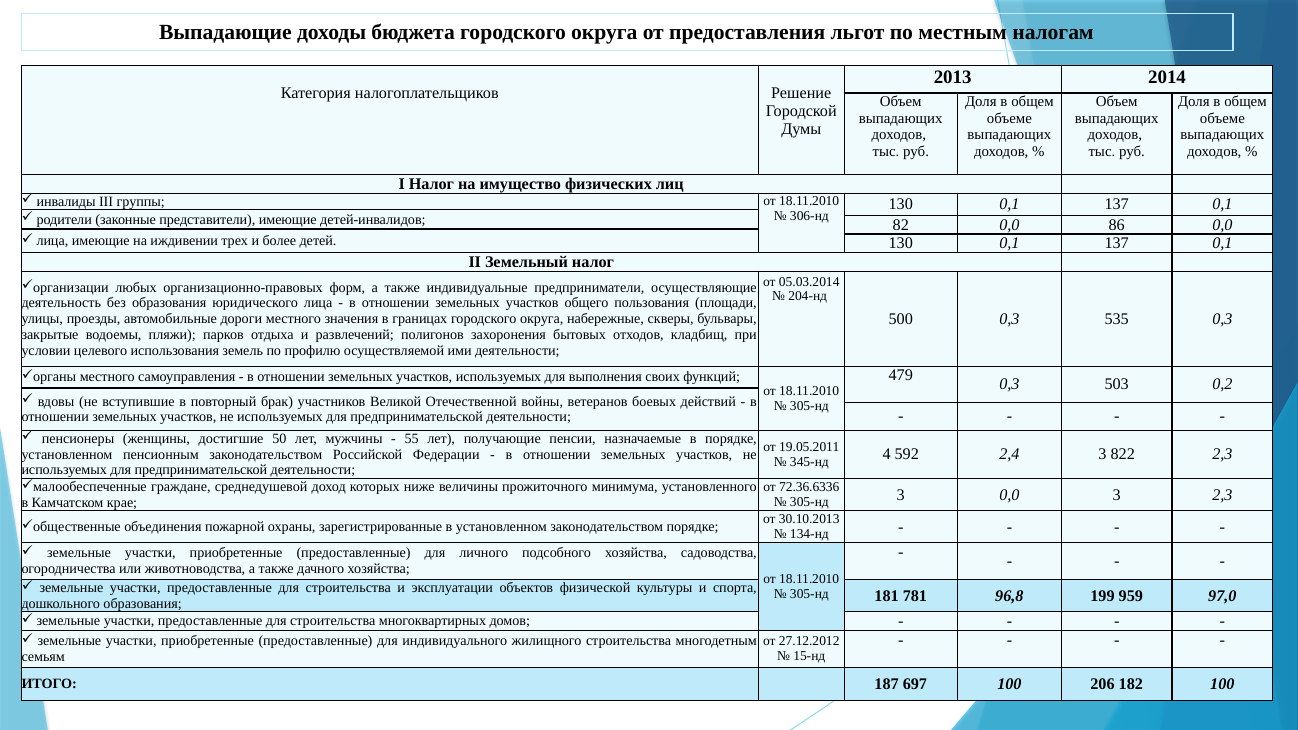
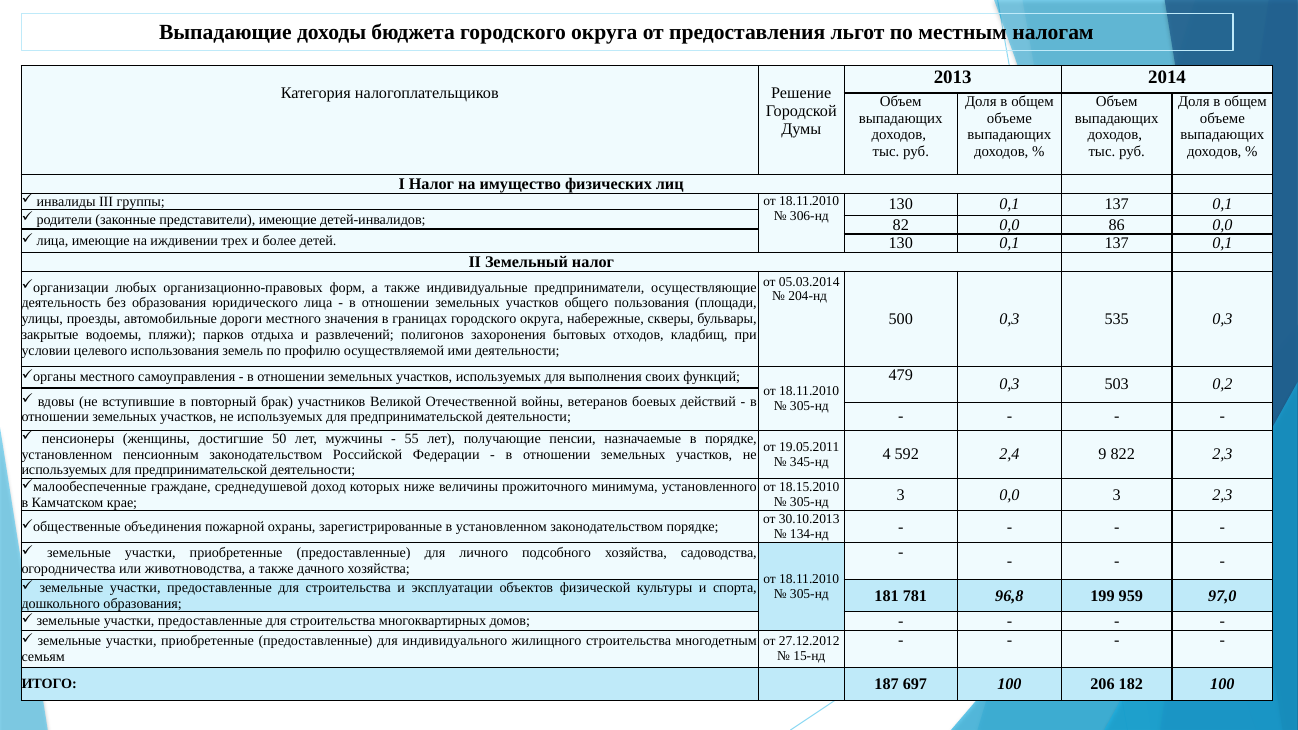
2,4 3: 3 -> 9
72.36.6336: 72.36.6336 -> 18.15.2010
